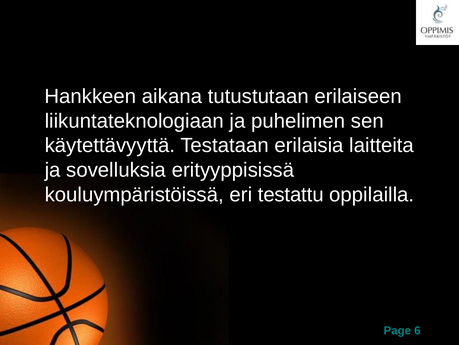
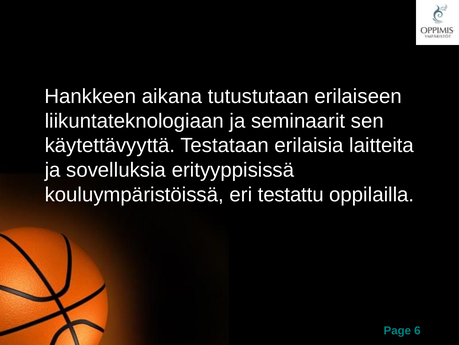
puhelimen: puhelimen -> seminaarit
